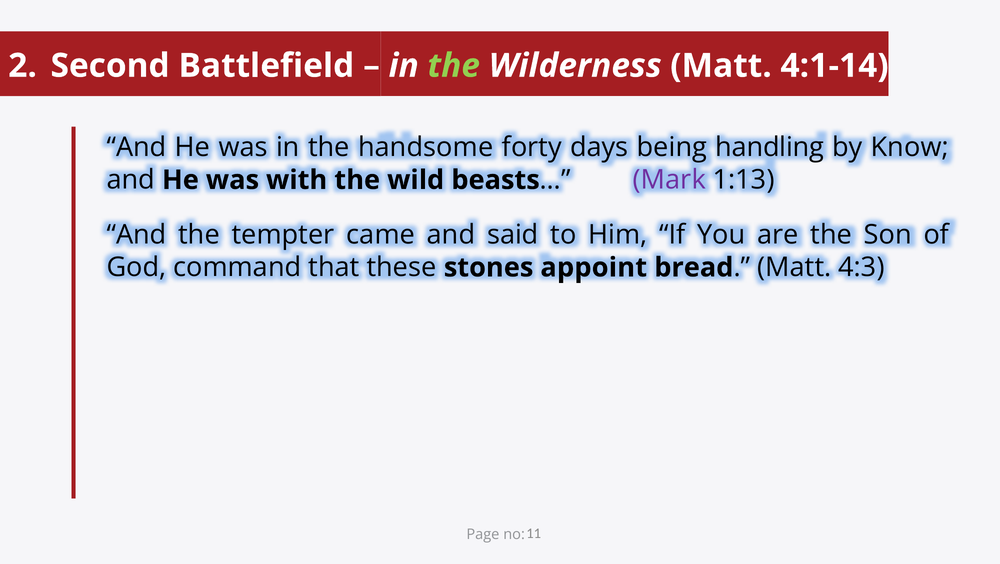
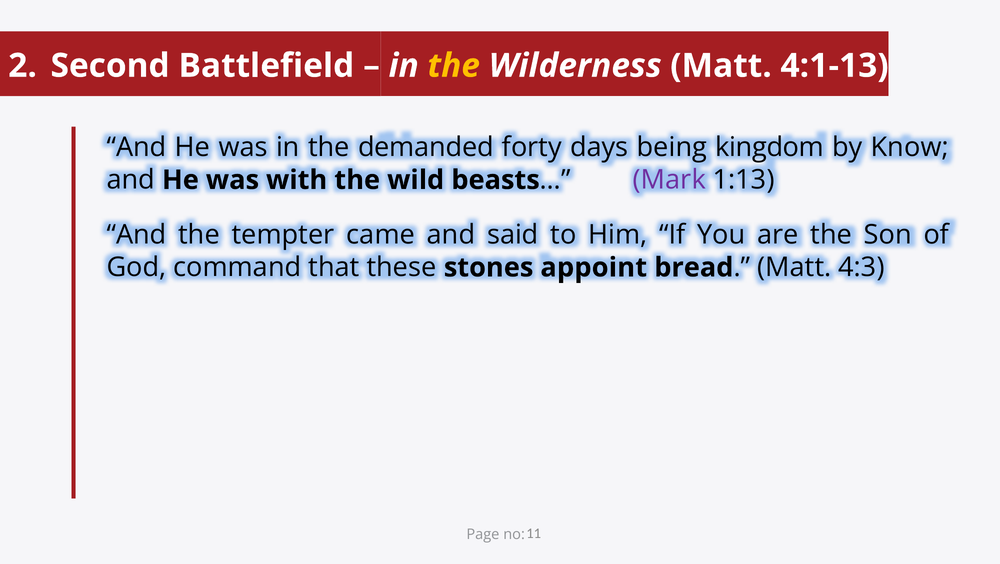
the at (454, 66) colour: light green -> yellow
4:1-14: 4:1-14 -> 4:1-13
handsome: handsome -> demanded
handling: handling -> kingdom
